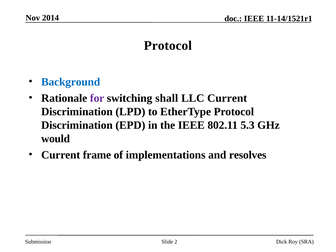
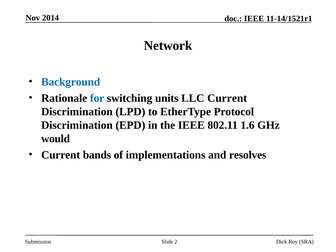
Protocol at (168, 46): Protocol -> Network
for colour: purple -> blue
shall: shall -> units
5.3: 5.3 -> 1.6
frame: frame -> bands
